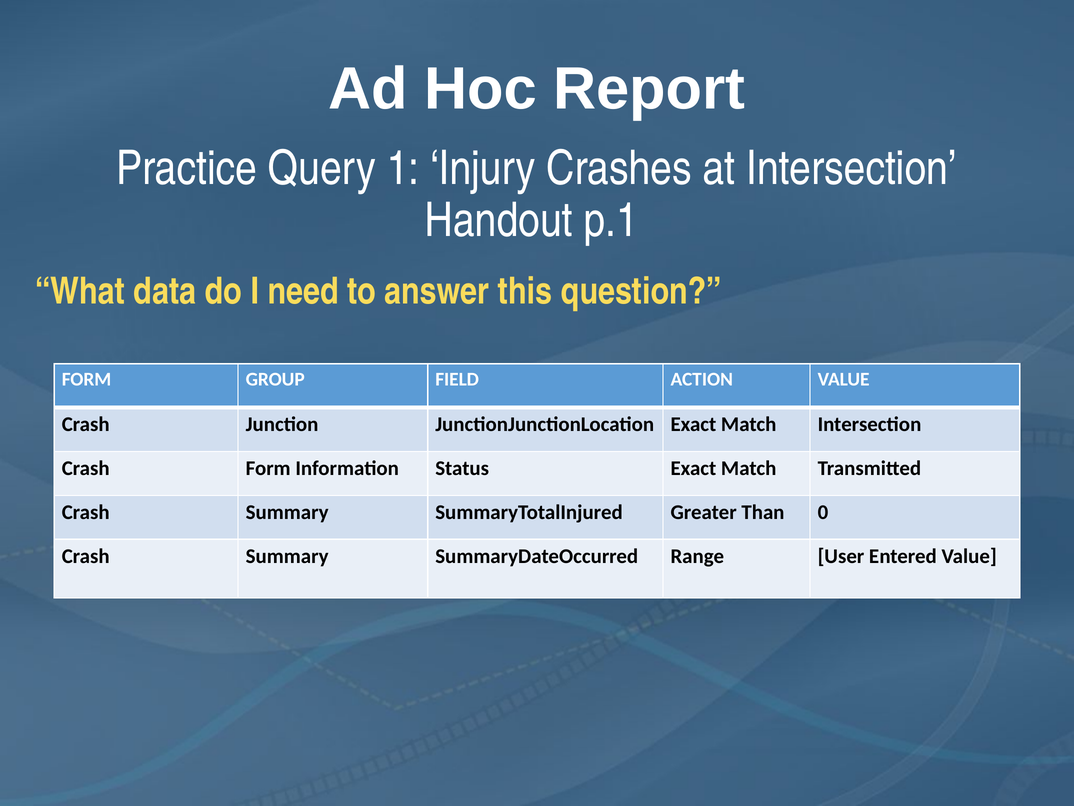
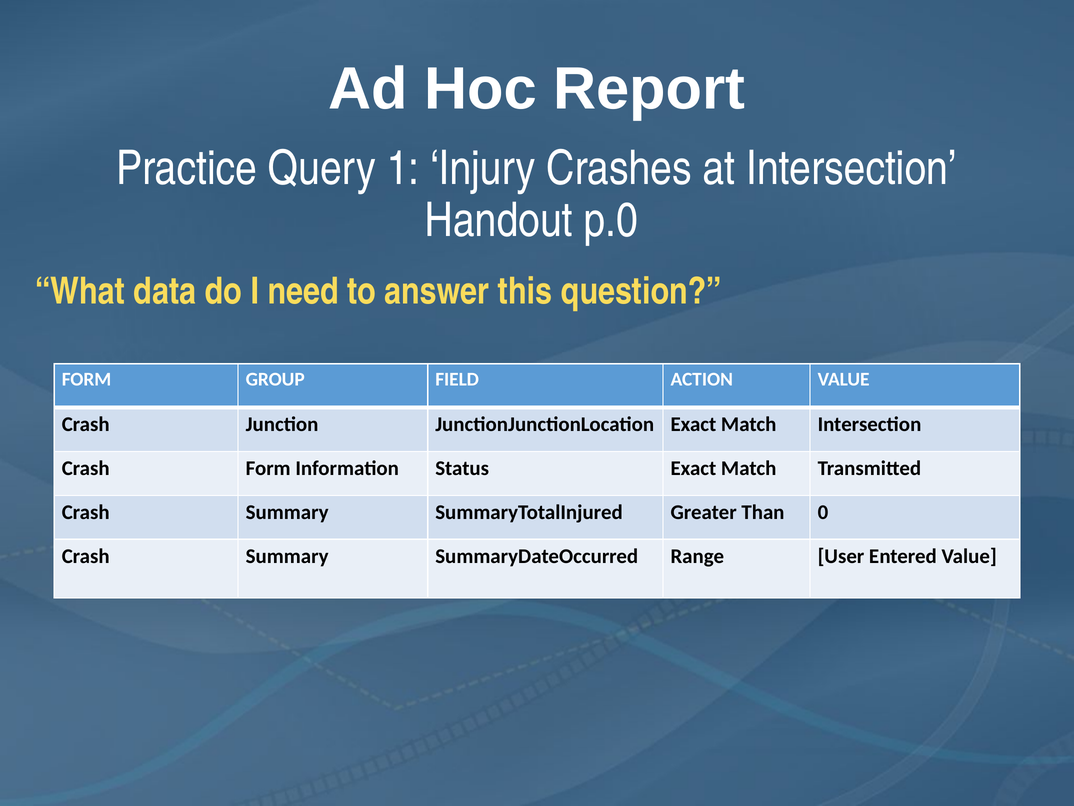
p.1: p.1 -> p.0
